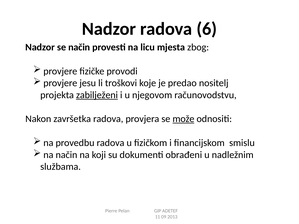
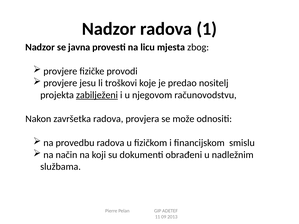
6: 6 -> 1
se način: način -> javna
može underline: present -> none
